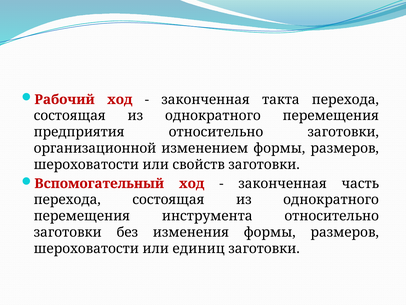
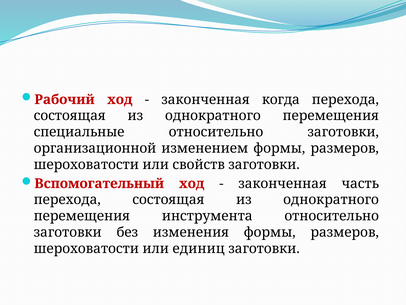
такта: такта -> когда
предприятия: предприятия -> специальные
